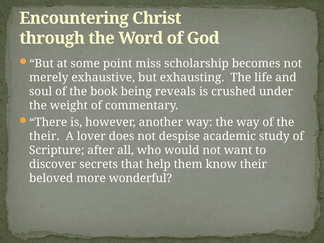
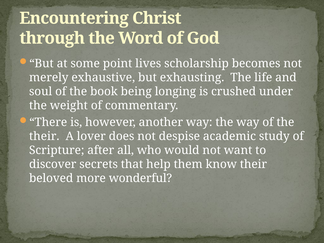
miss: miss -> lives
reveals: reveals -> longing
